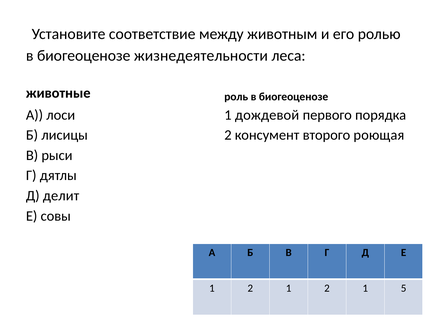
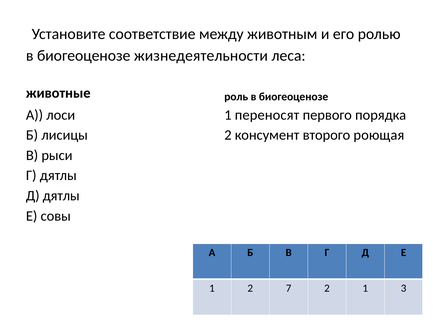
дождевой: дождевой -> переносят
Д делит: делит -> дятлы
1 at (289, 288): 1 -> 7
5: 5 -> 3
